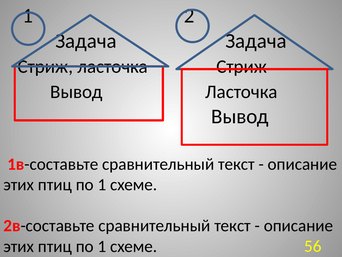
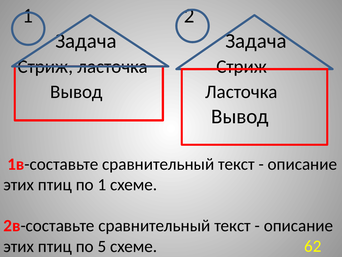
1 at (102, 246): 1 -> 5
56: 56 -> 62
